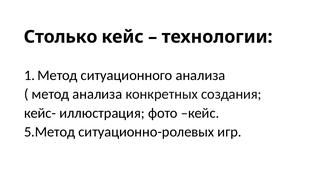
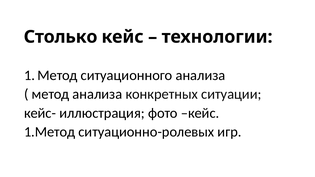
создания: создания -> ситуации
5.Метод at (50, 132): 5.Метод -> 1.Метод
